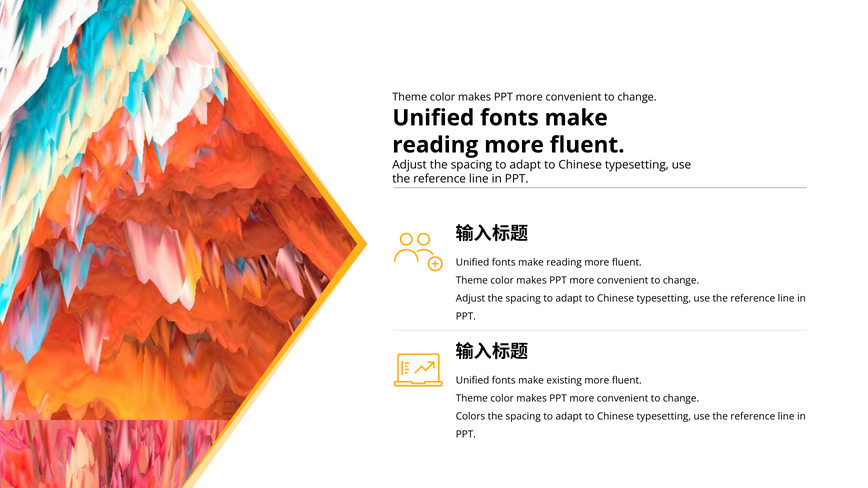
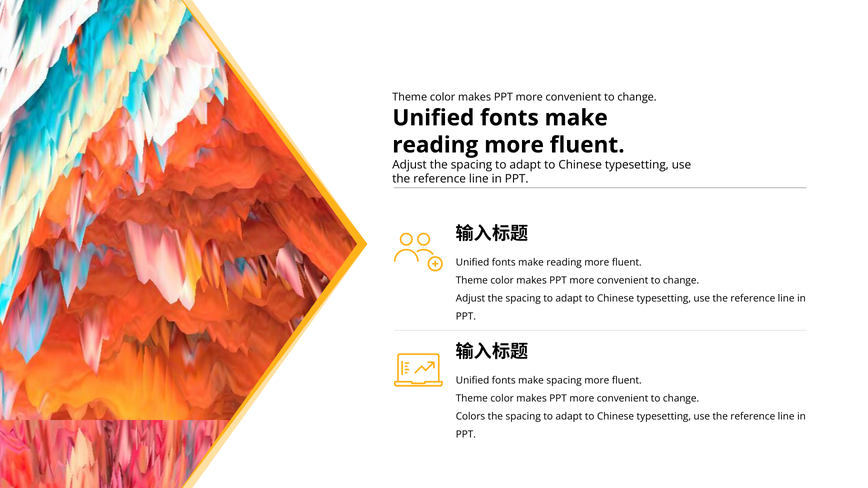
make existing: existing -> spacing
